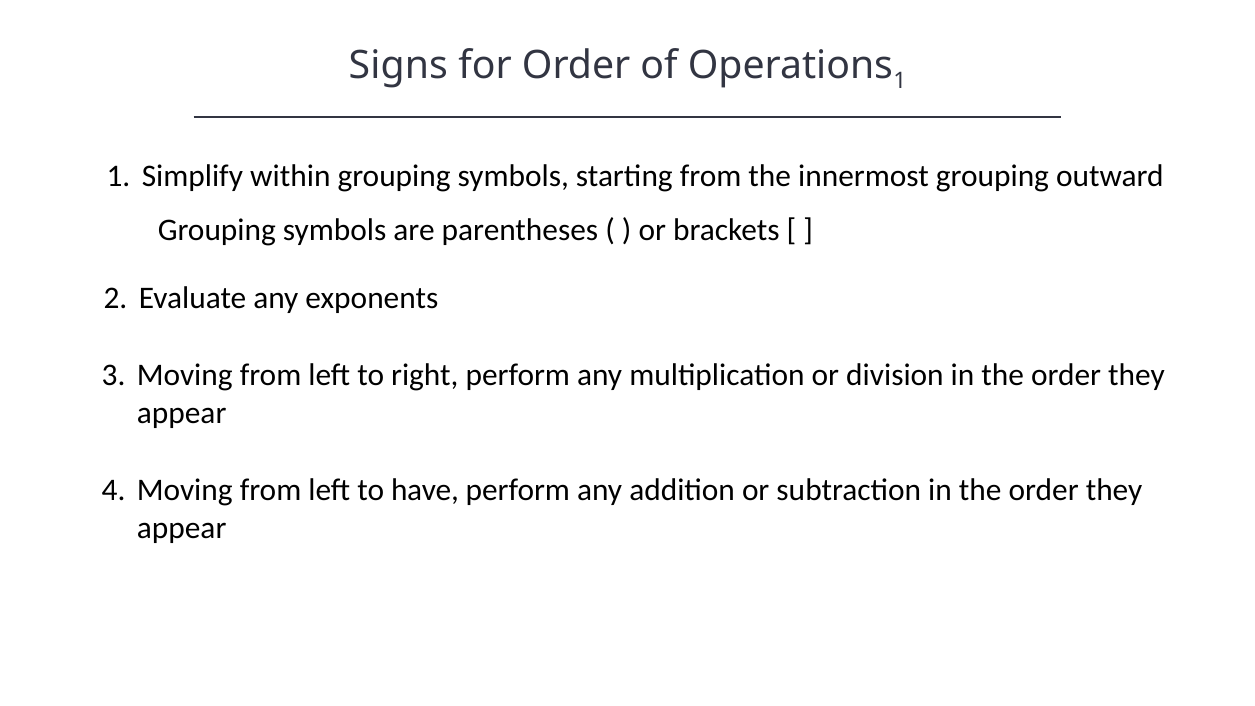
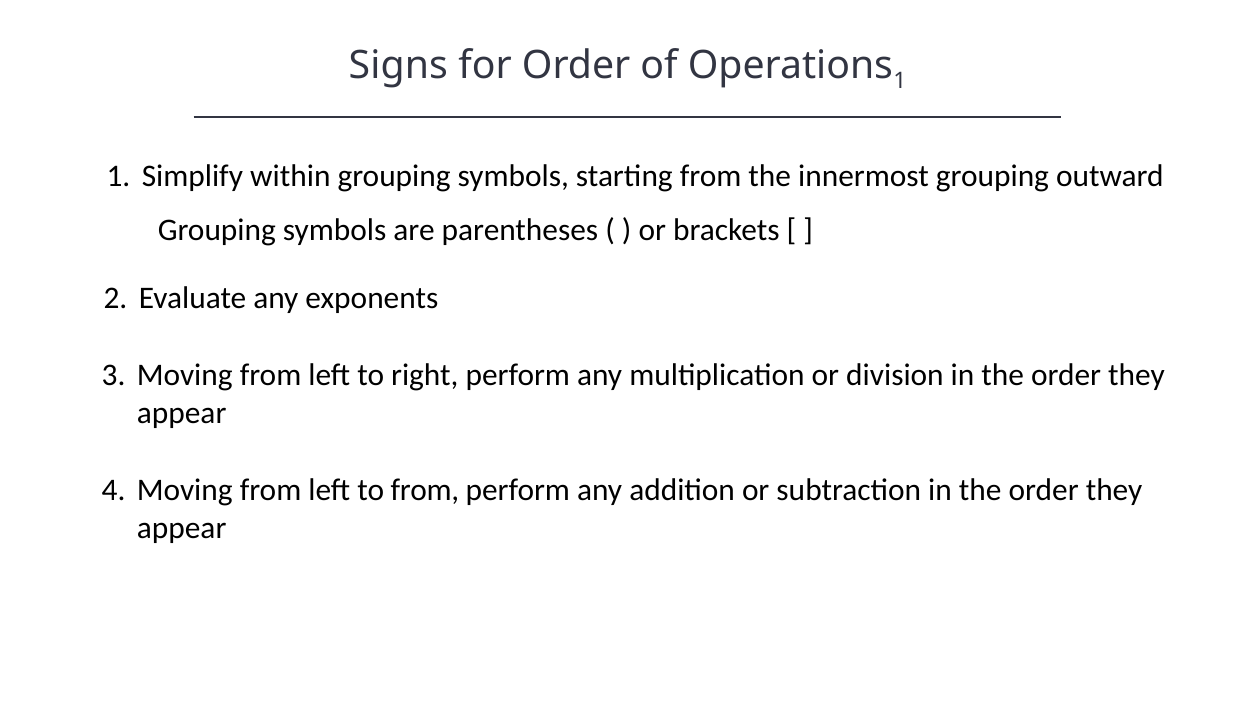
to have: have -> from
